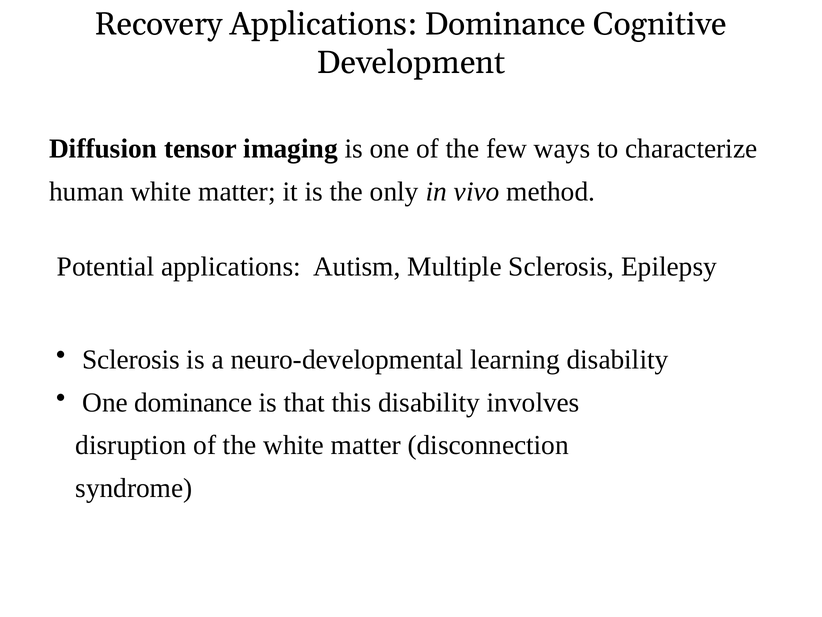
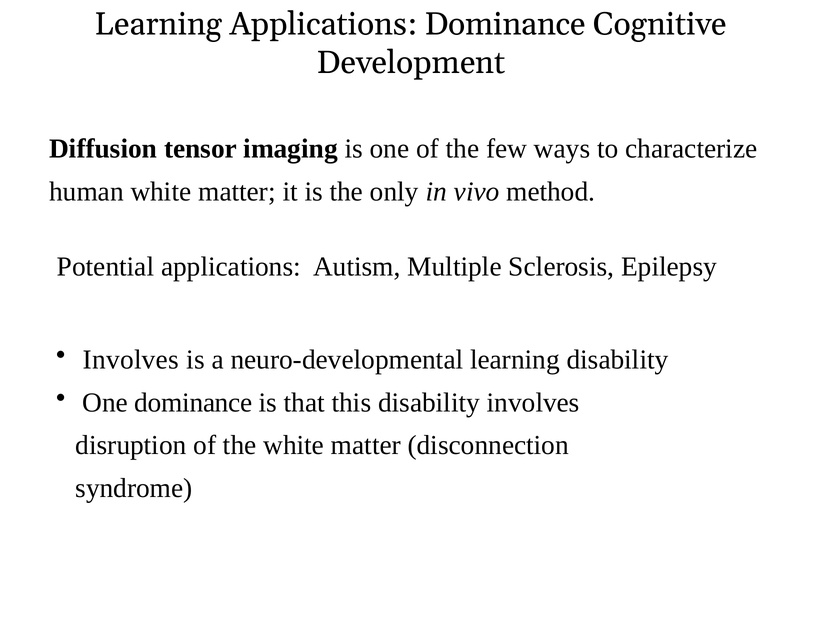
Recovery at (159, 24): Recovery -> Learning
Sclerosis at (131, 359): Sclerosis -> Involves
